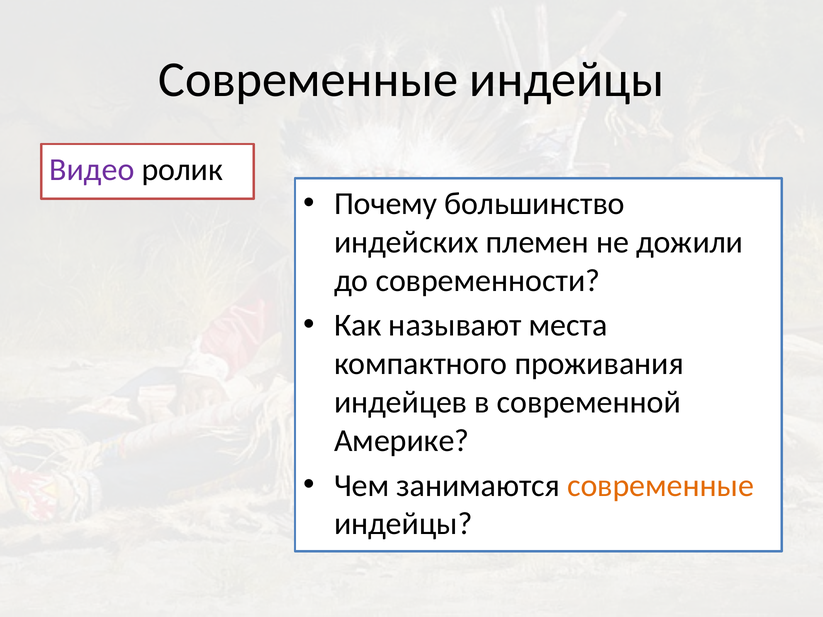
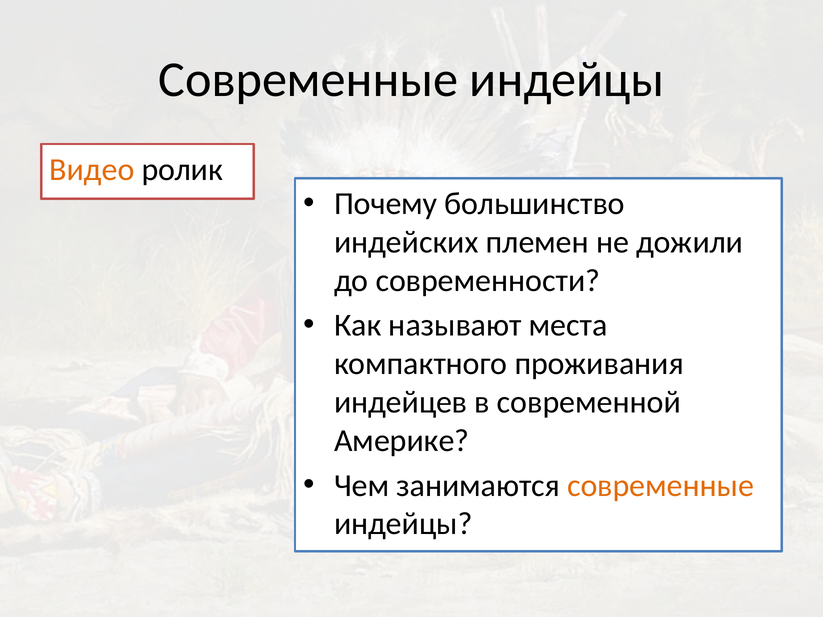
Видео colour: purple -> orange
